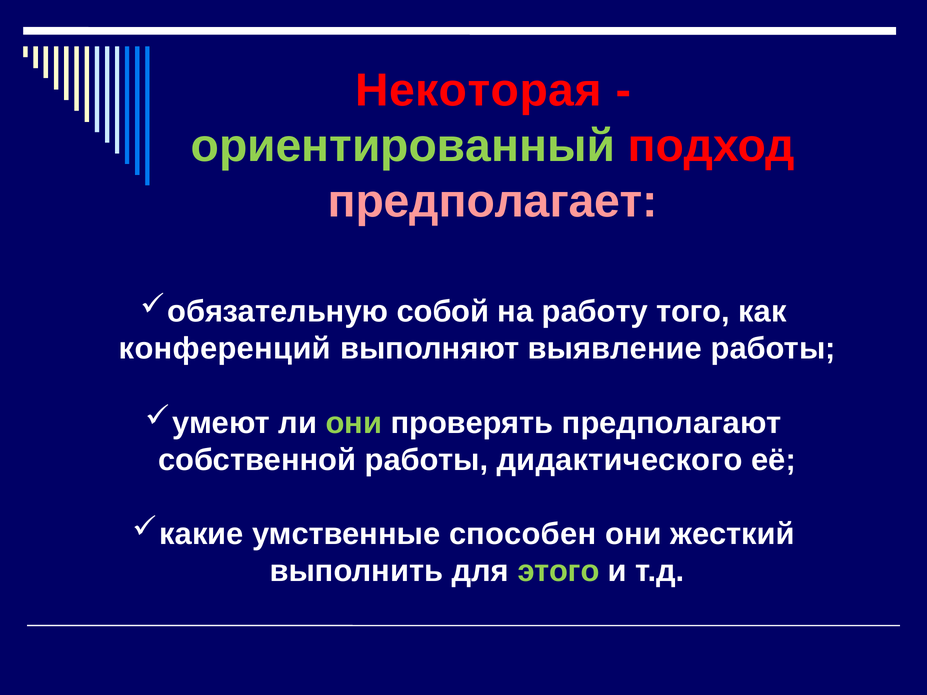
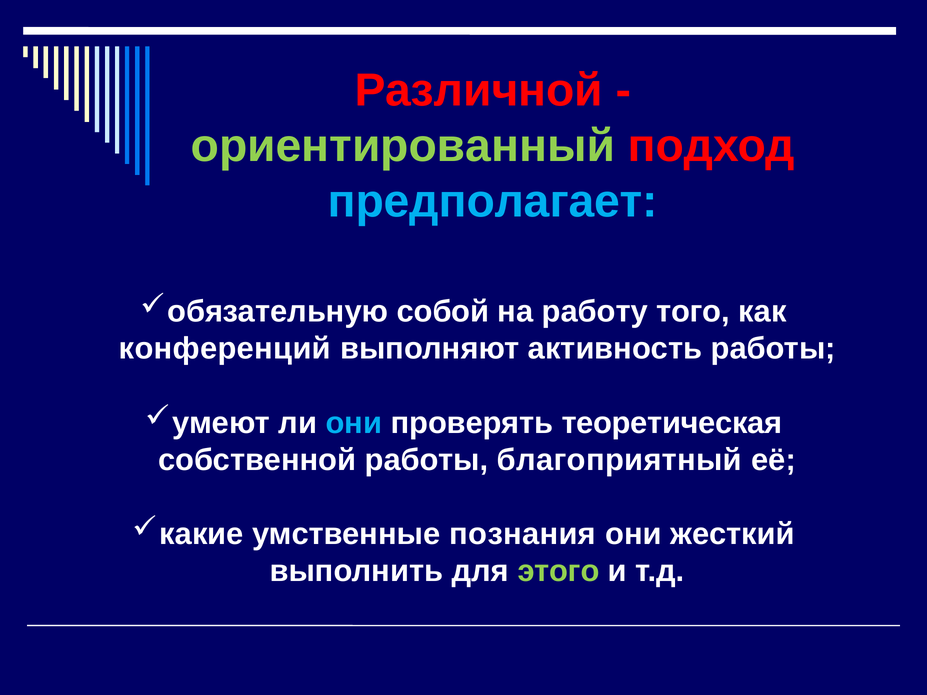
Некоторая: Некоторая -> Различной
предполагает colour: pink -> light blue
выявление: выявление -> активность
они at (354, 423) colour: light green -> light blue
предполагают: предполагают -> теоретическая
дидактического: дидактического -> благоприятный
способен: способен -> познания
